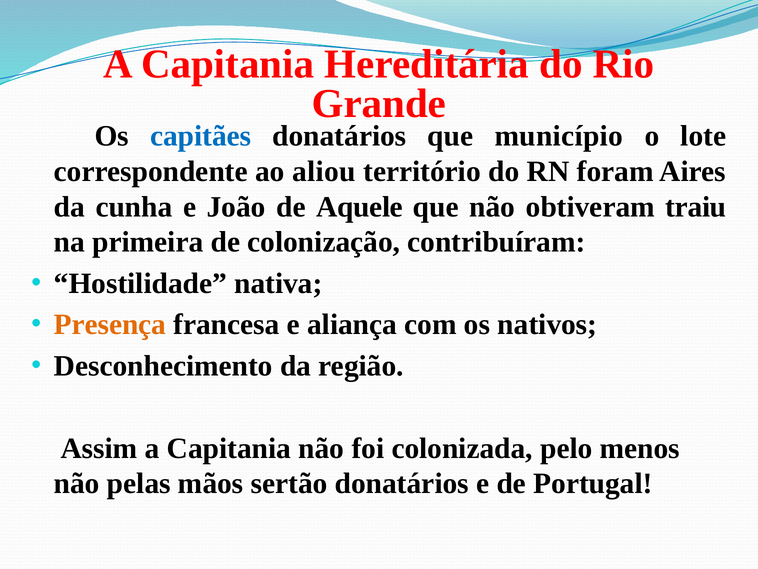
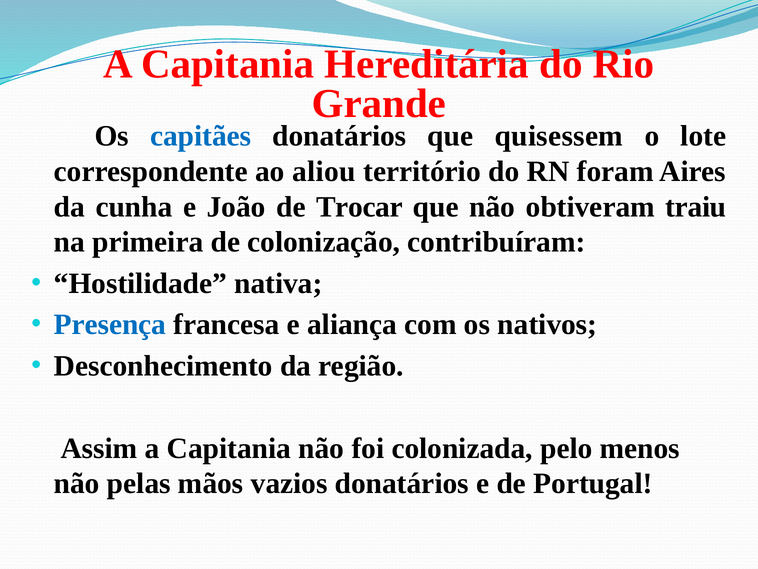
município: município -> quisessem
Aquele: Aquele -> Trocar
Presença colour: orange -> blue
sertão: sertão -> vazios
